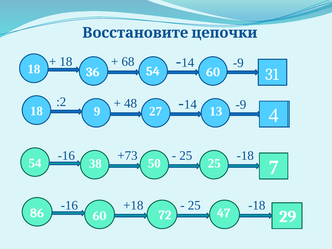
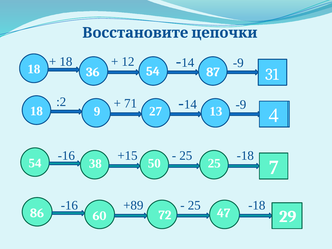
68: 68 -> 12
54 60: 60 -> 87
48: 48 -> 71
+73: +73 -> +15
+18: +18 -> +89
